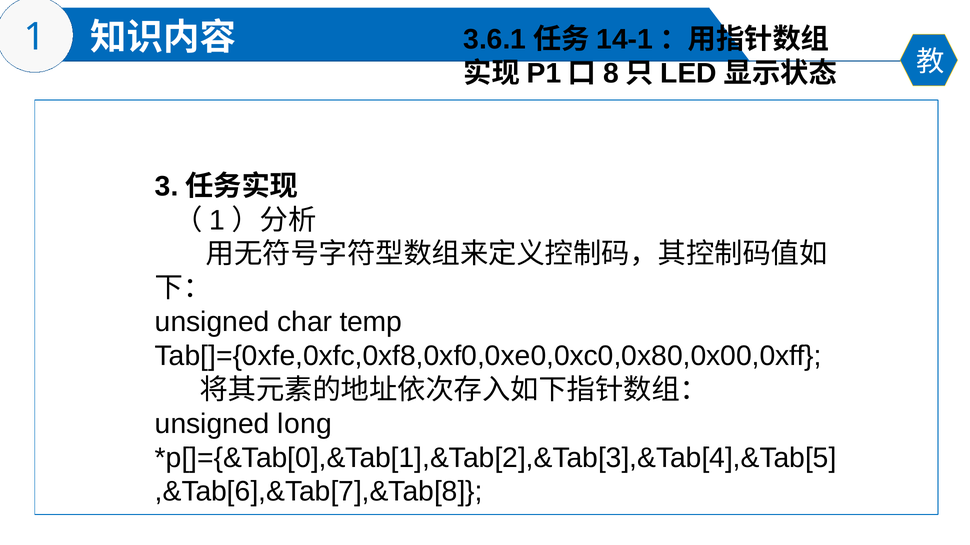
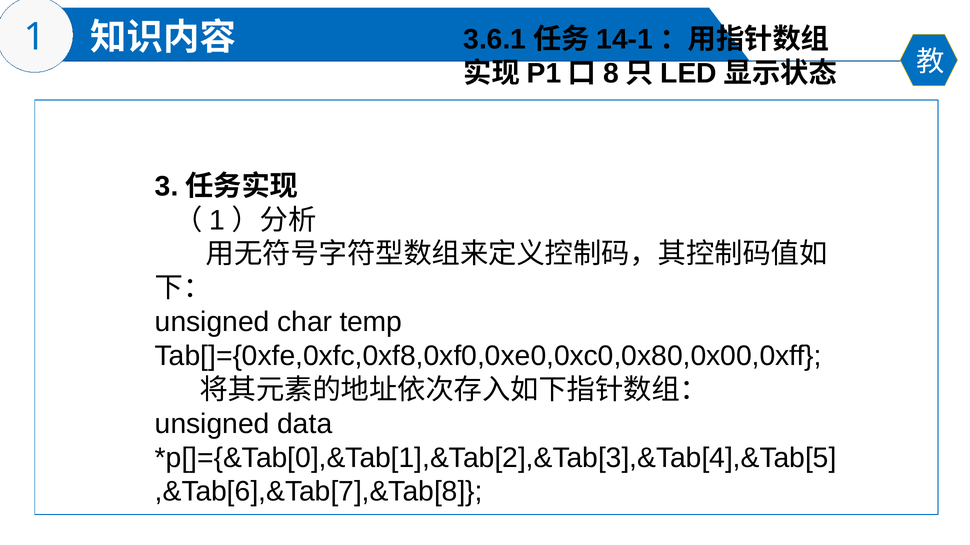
long: long -> data
